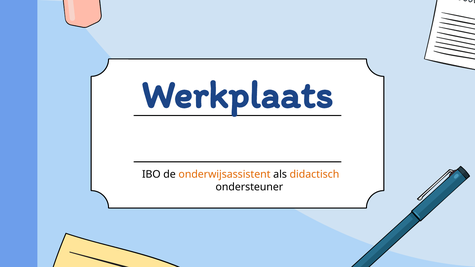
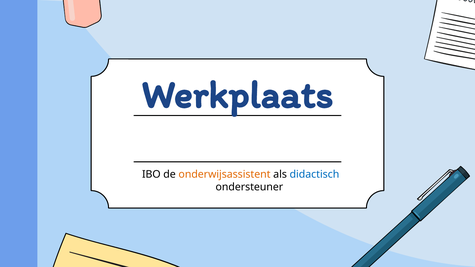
didactisch colour: orange -> blue
